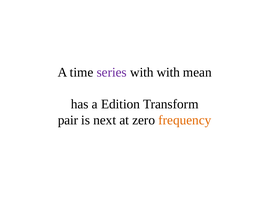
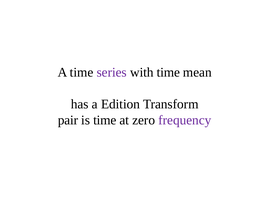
with with: with -> time
is next: next -> time
frequency colour: orange -> purple
